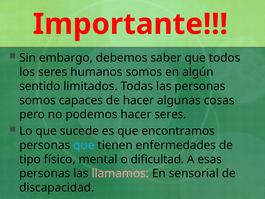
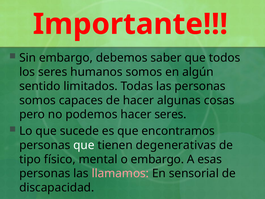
que at (84, 145) colour: light blue -> white
enfermedades: enfermedades -> degenerativas
o dificultad: dificultad -> embargo
